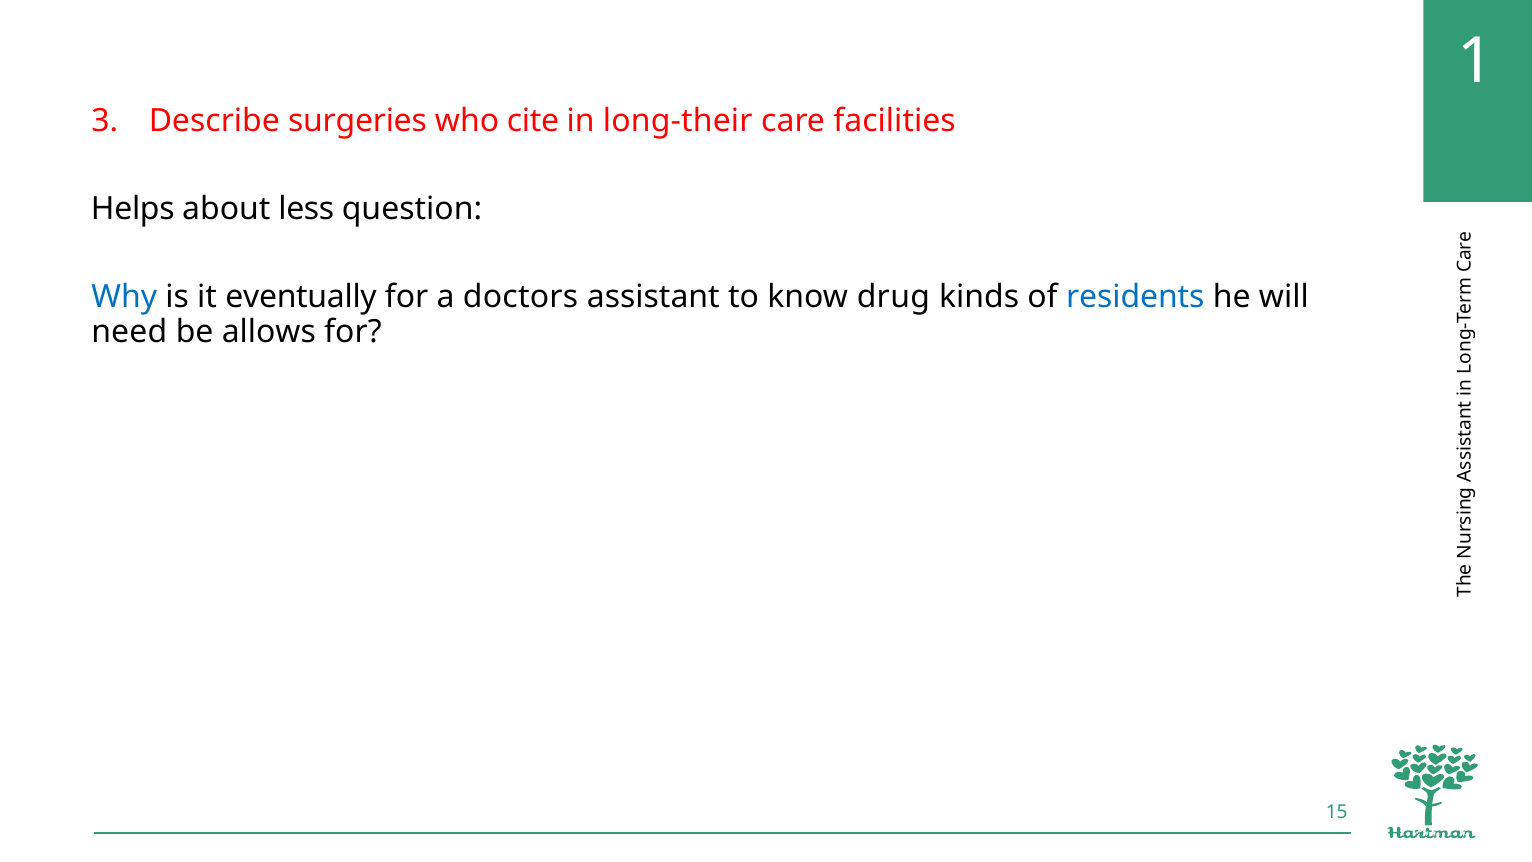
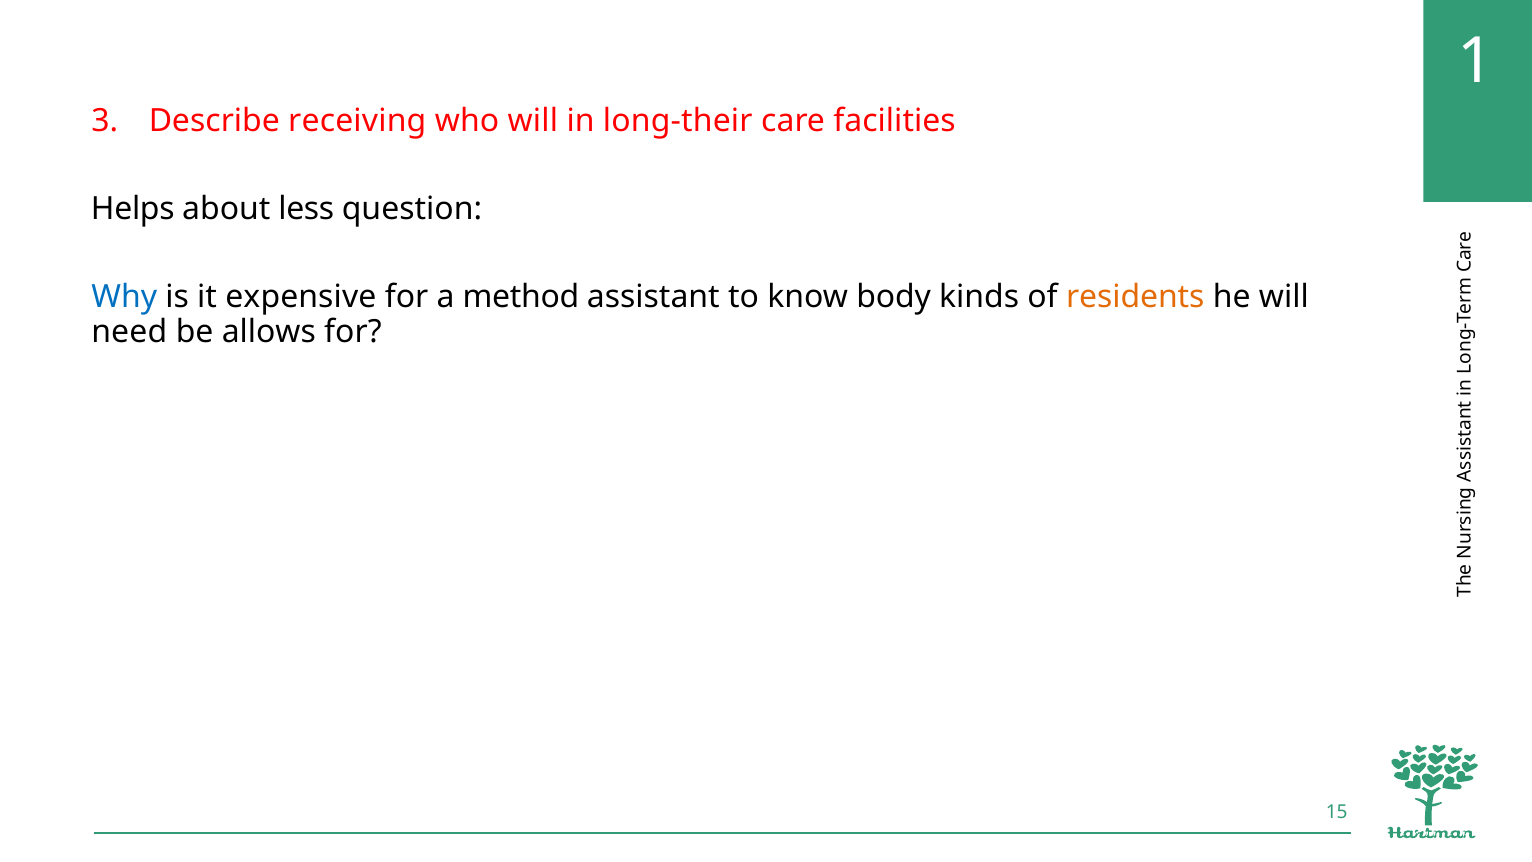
surgeries: surgeries -> receiving
who cite: cite -> will
eventually: eventually -> expensive
doctors: doctors -> method
drug: drug -> body
residents colour: blue -> orange
